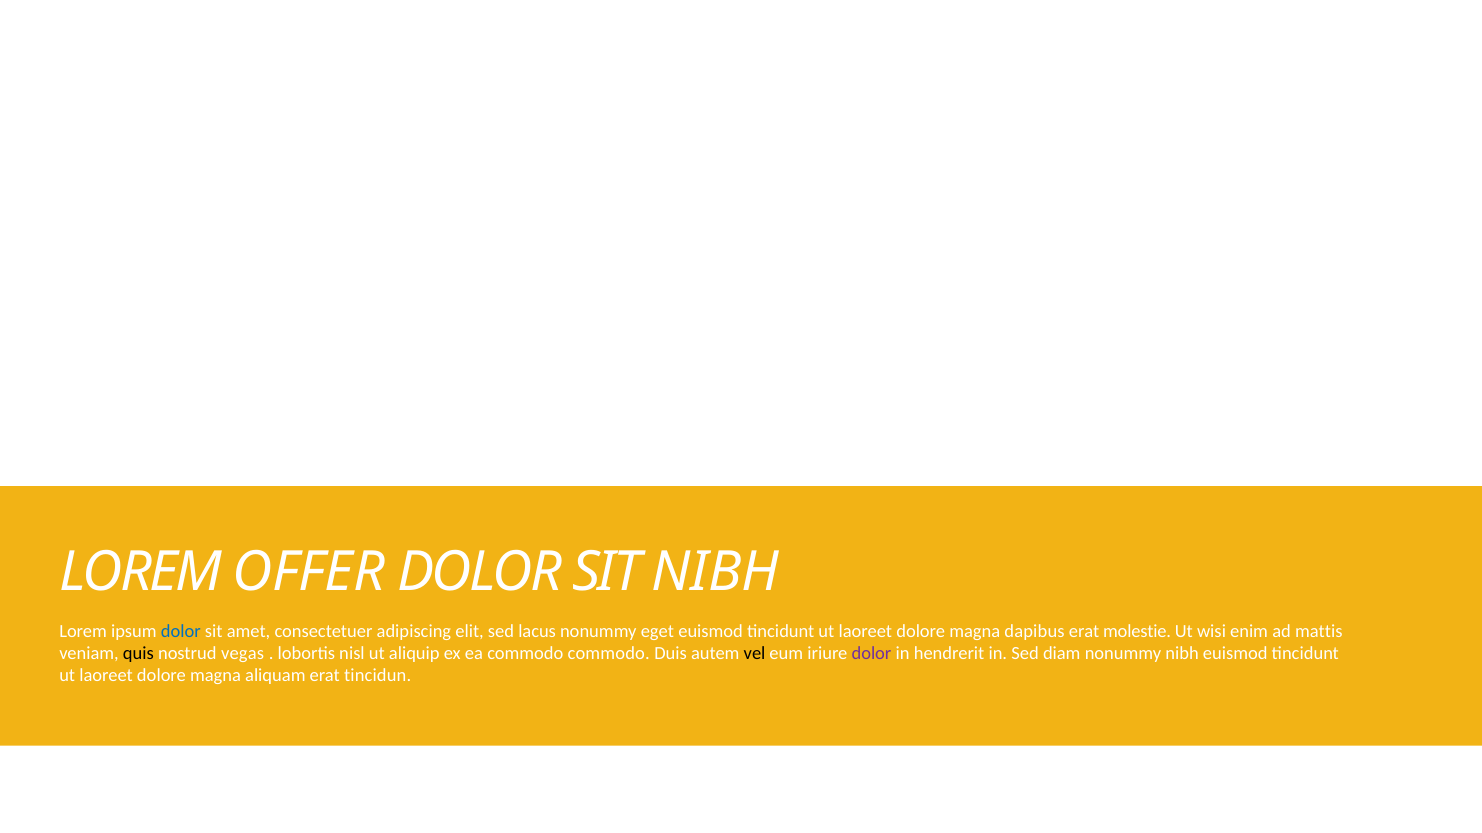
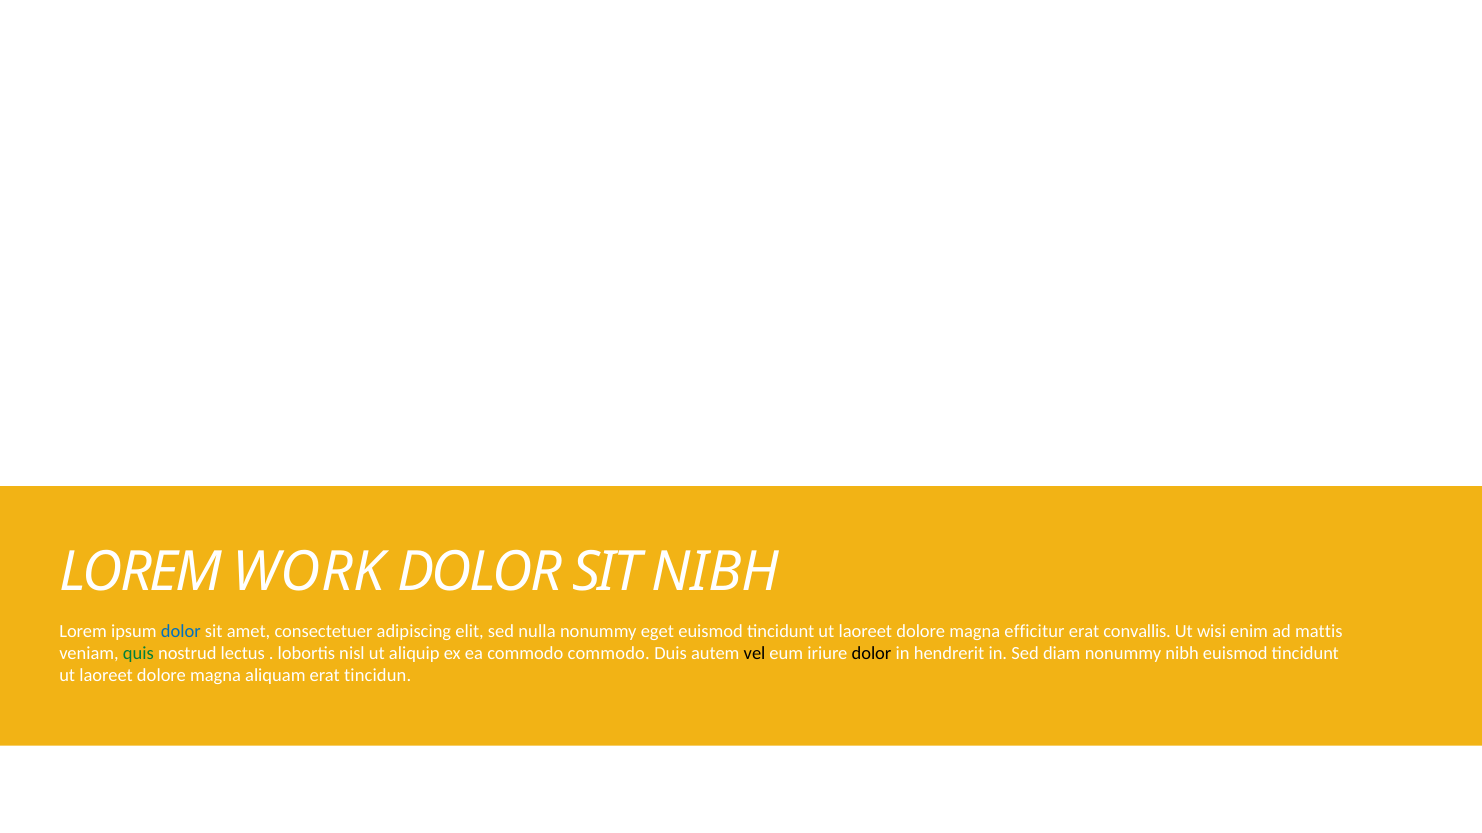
OFFER: OFFER -> WORK
lacus: lacus -> nulla
dapibus: dapibus -> efficitur
molestie: molestie -> convallis
quis colour: black -> green
vegas: vegas -> lectus
dolor at (871, 654) colour: purple -> black
